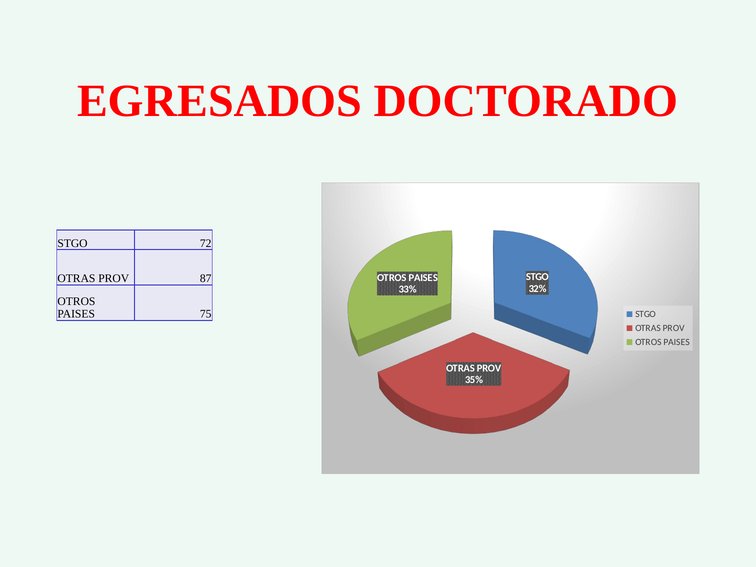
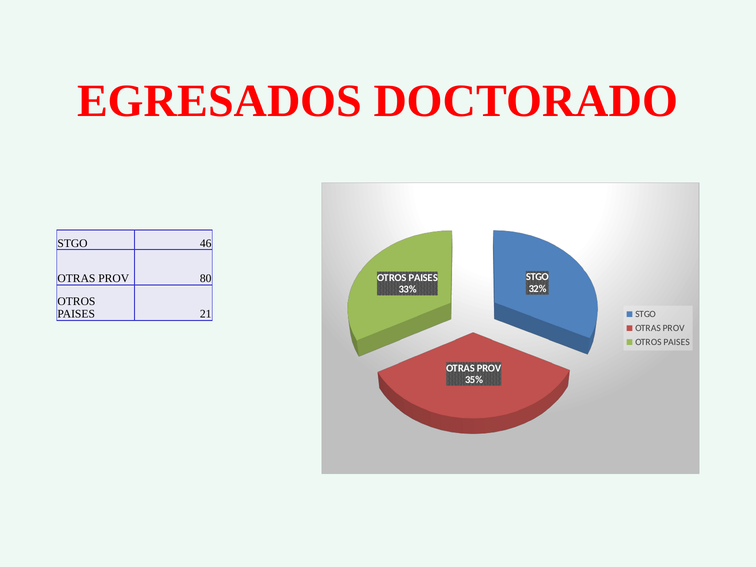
72: 72 -> 46
87: 87 -> 80
75: 75 -> 21
